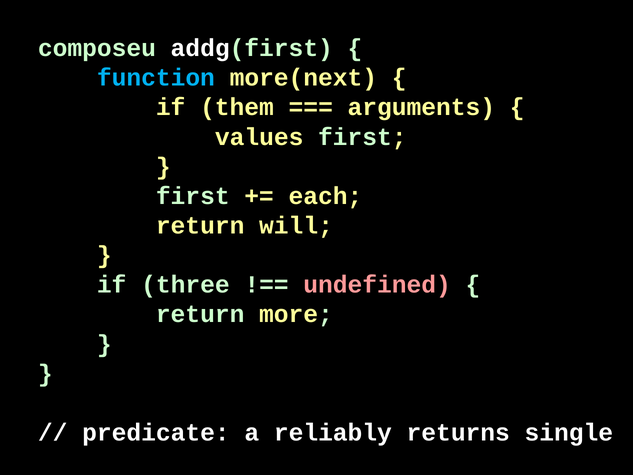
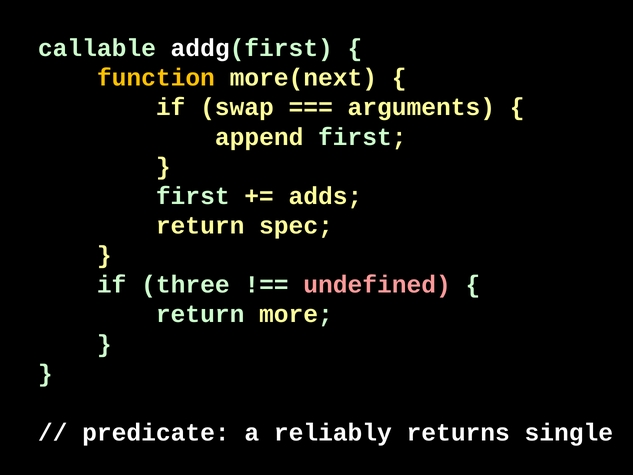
composeu: composeu -> callable
function colour: light blue -> yellow
them: them -> swap
values: values -> append
each: each -> adds
will: will -> spec
